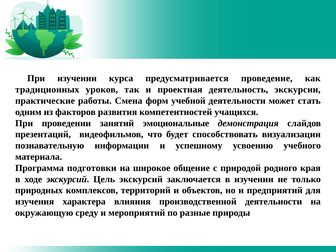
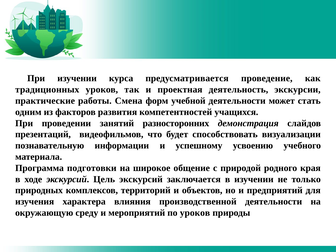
эмоциональные: эмоциональные -> разносторонних
по разные: разные -> уроков
